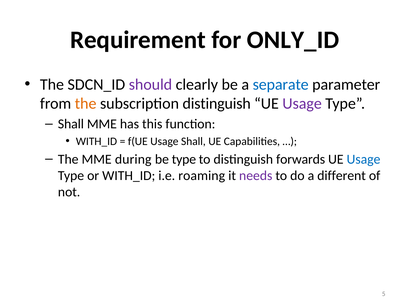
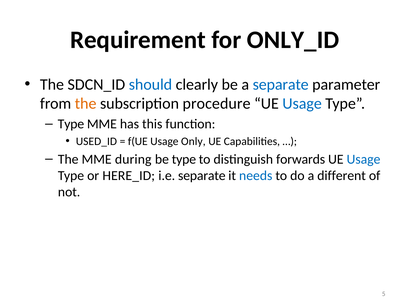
should colour: purple -> blue
subscription distinguish: distinguish -> procedure
Usage at (302, 104) colour: purple -> blue
Shall at (71, 124): Shall -> Type
WITH_ID at (96, 141): WITH_ID -> USED_ID
Usage Shall: Shall -> Only
or WITH_ID: WITH_ID -> HERE_ID
i.e roaming: roaming -> separate
needs colour: purple -> blue
